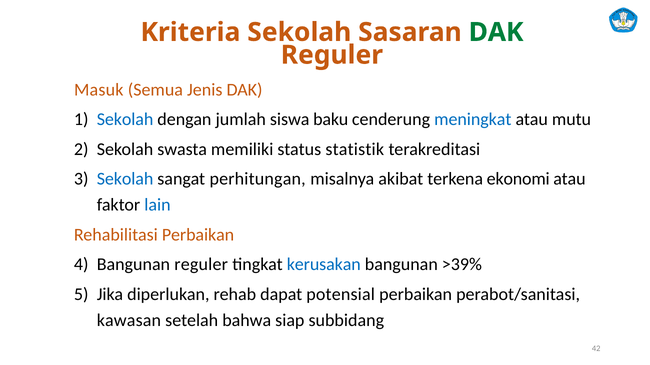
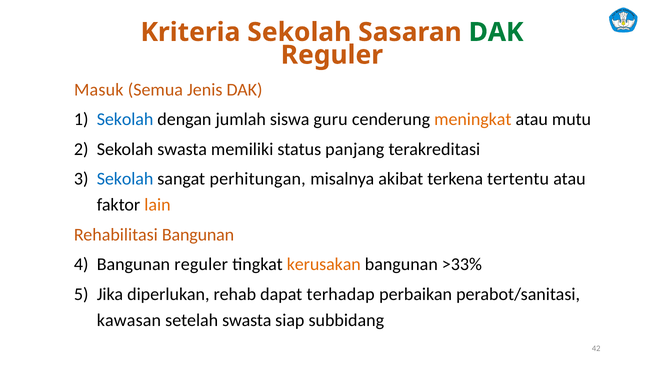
baku: baku -> guru
meningkat colour: blue -> orange
statistik: statistik -> panjang
ekonomi: ekonomi -> tertentu
lain colour: blue -> orange
Rehabilitasi Perbaikan: Perbaikan -> Bangunan
kerusakan colour: blue -> orange
>39%: >39% -> >33%
potensial: potensial -> terhadap
setelah bahwa: bahwa -> swasta
